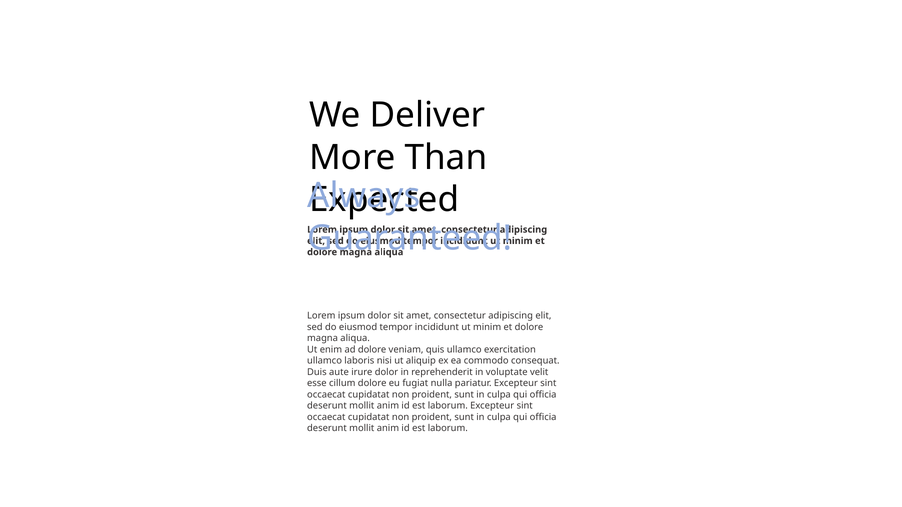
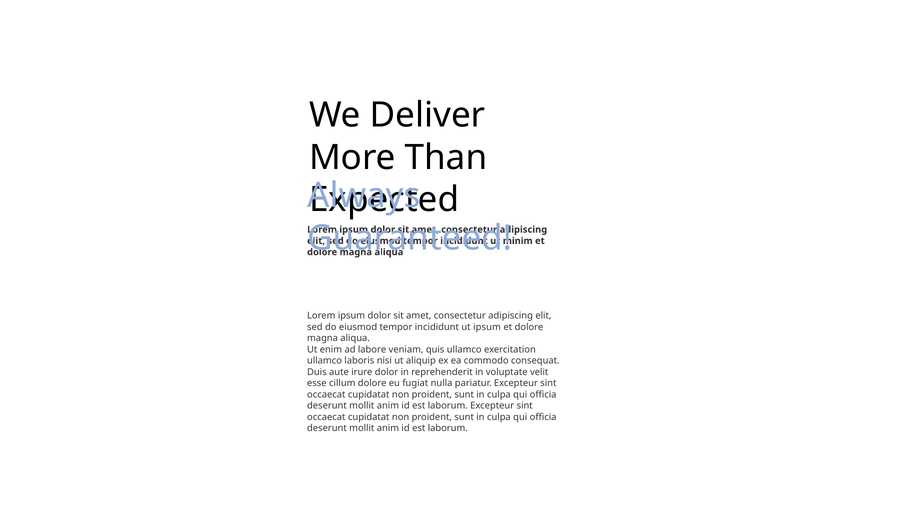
minim at (487, 327): minim -> ipsum
ad dolore: dolore -> labore
